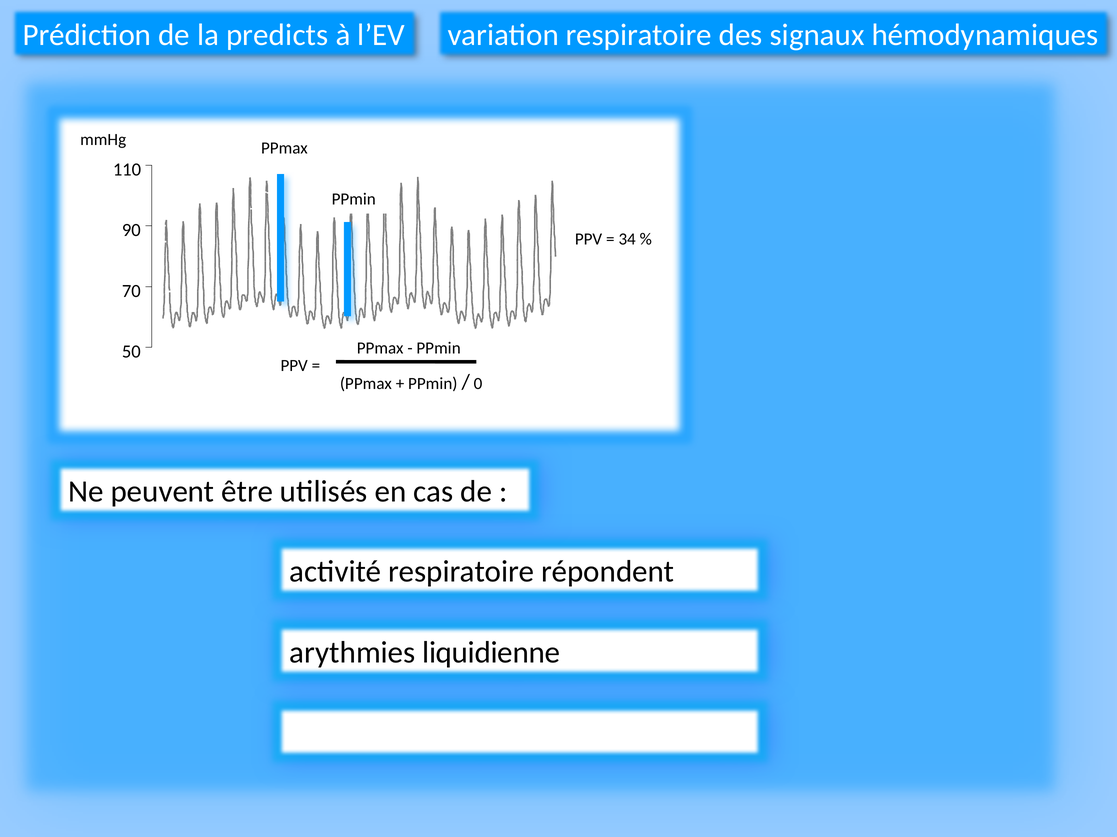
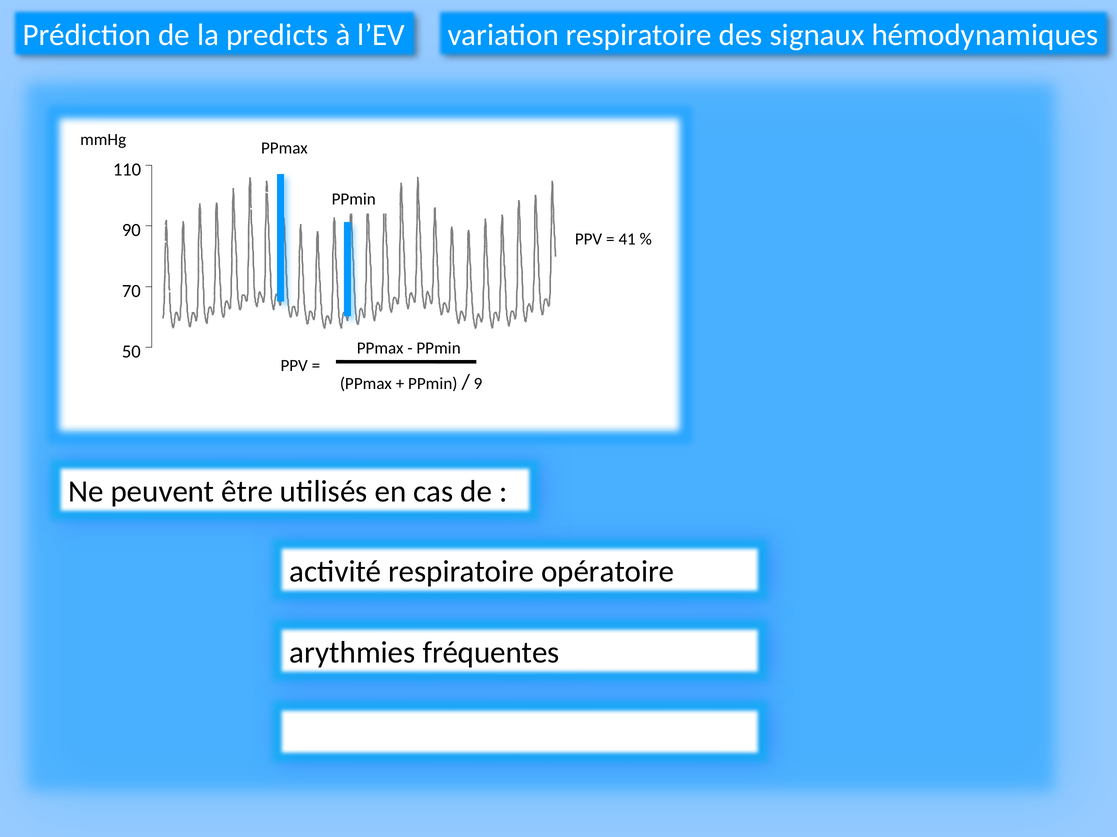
34: 34 -> 41
0: 0 -> 9
répondent: répondent -> opératoire
liquidienne: liquidienne -> fréquentes
